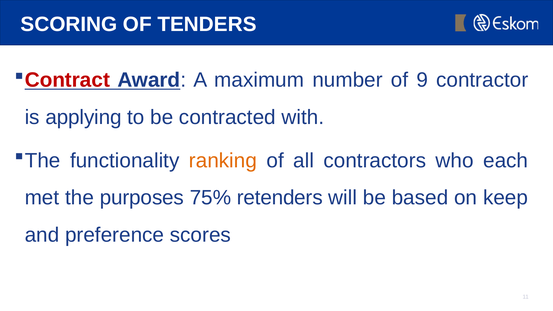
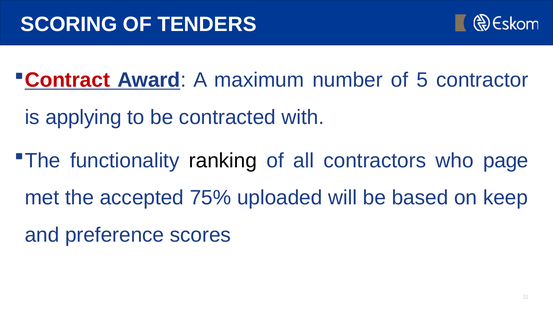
9: 9 -> 5
ranking colour: orange -> black
each: each -> page
purposes: purposes -> accepted
retenders: retenders -> uploaded
